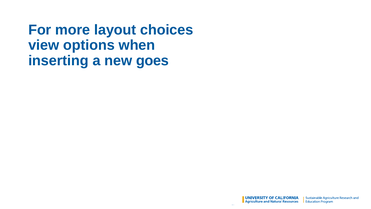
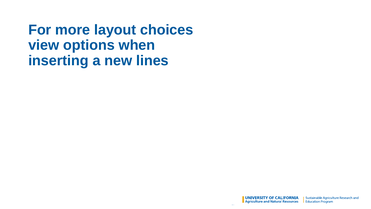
goes: goes -> lines
